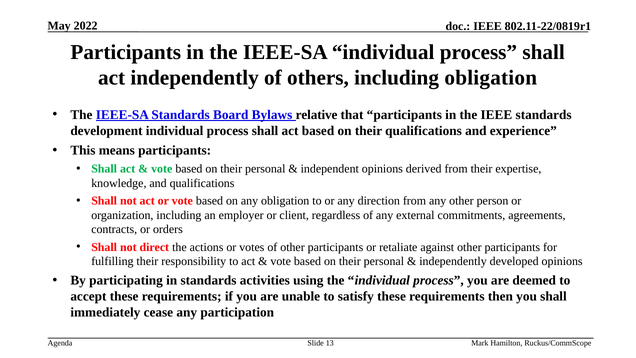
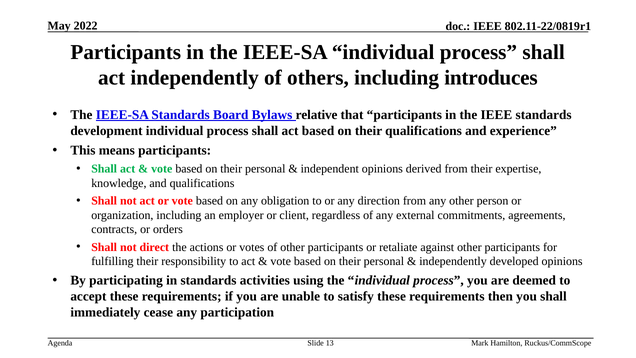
including obligation: obligation -> introduces
